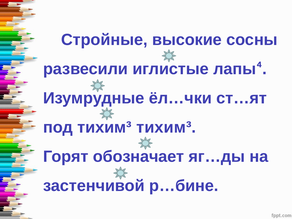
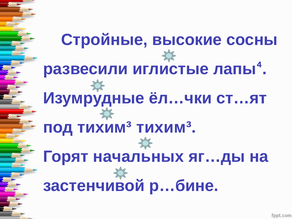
обозначает: обозначает -> начальных
